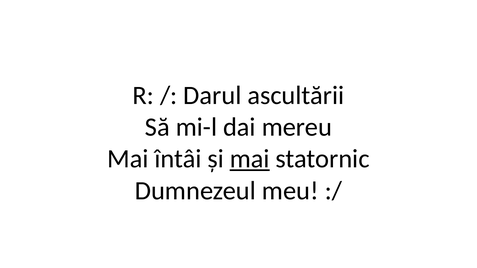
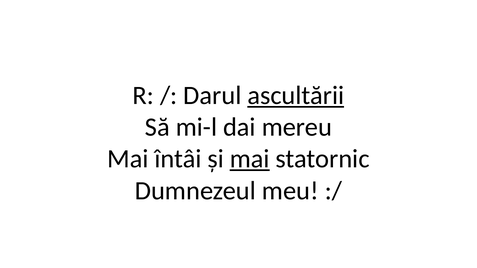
ascultării underline: none -> present
